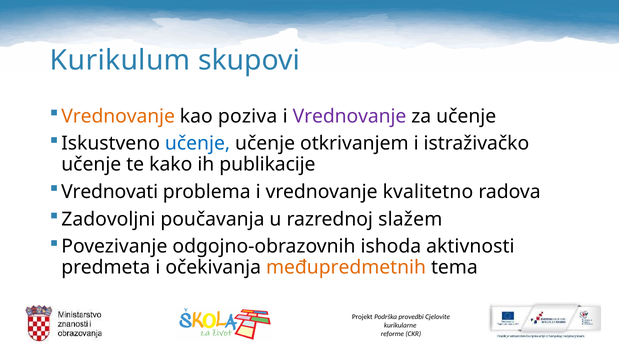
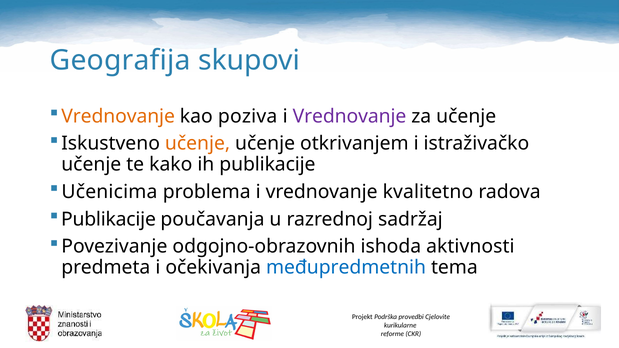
Kurikulum: Kurikulum -> Geografija
učenje at (198, 144) colour: blue -> orange
Vrednovati: Vrednovati -> Učenicima
Zadovoljni at (108, 219): Zadovoljni -> Publikacije
slažem: slažem -> sadržaj
međupredmetnih colour: orange -> blue
